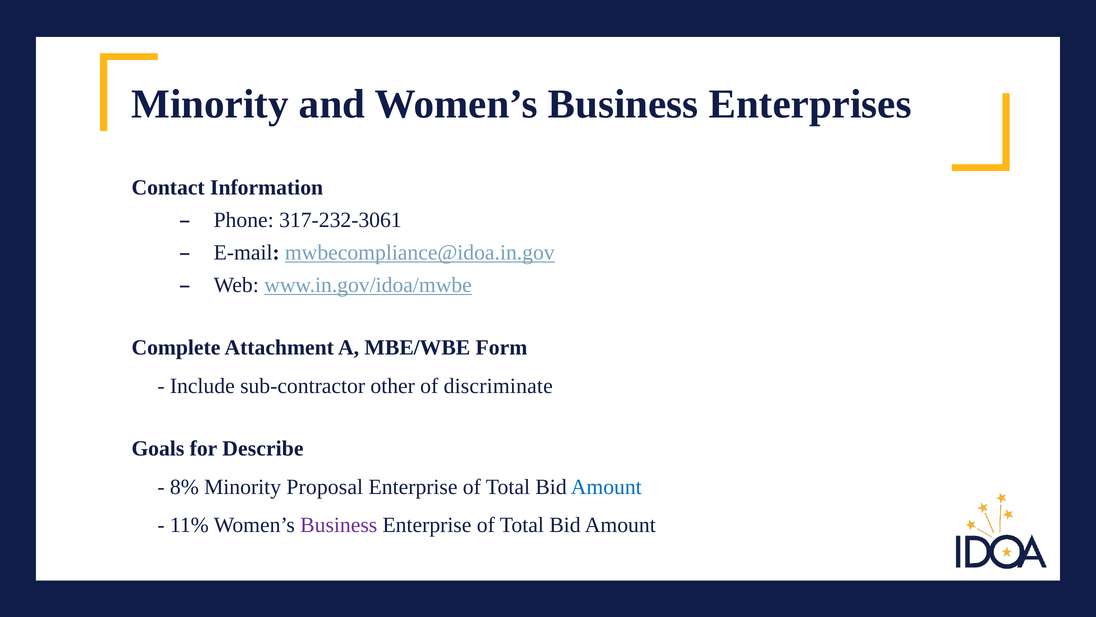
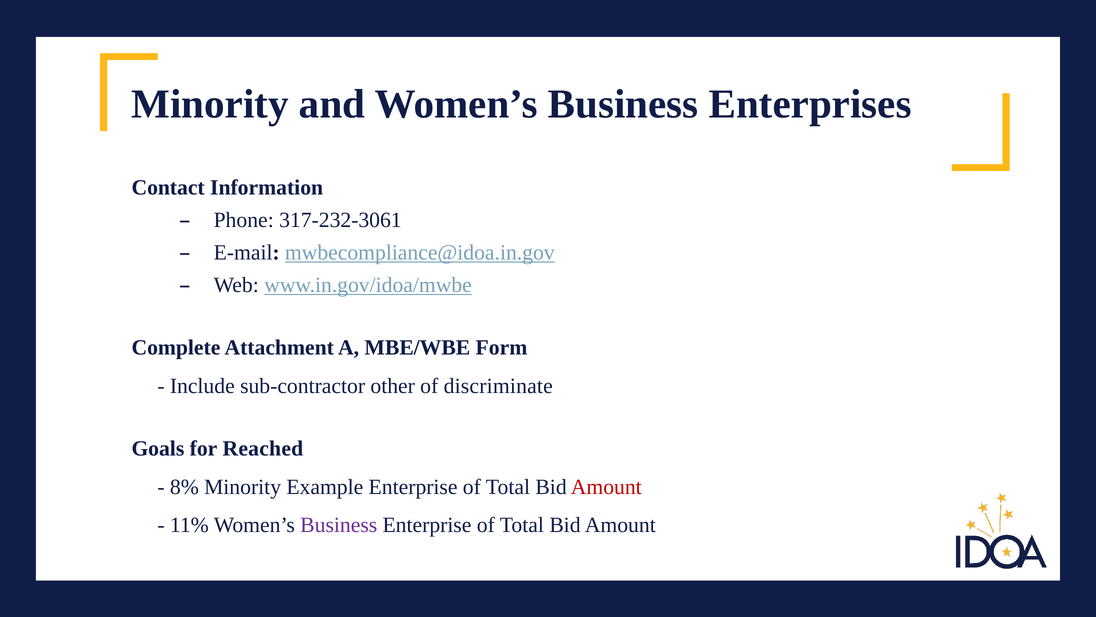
Describe: Describe -> Reached
Proposal: Proposal -> Example
Amount at (606, 486) colour: blue -> red
